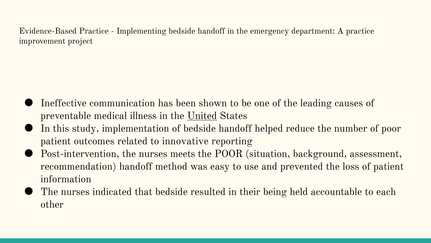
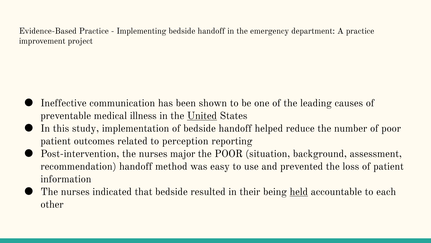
innovative: innovative -> perception
meets: meets -> major
held underline: none -> present
